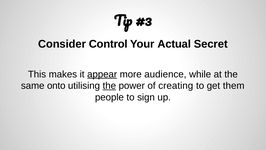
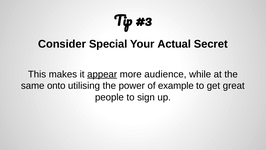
Control: Control -> Special
the at (109, 86) underline: present -> none
creating: creating -> example
them: them -> great
